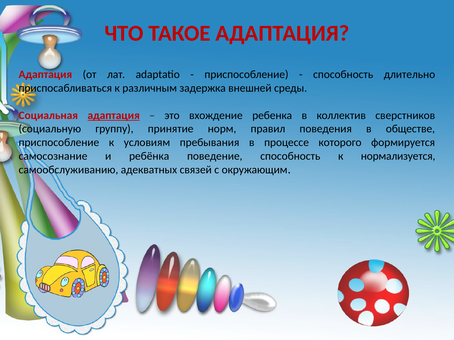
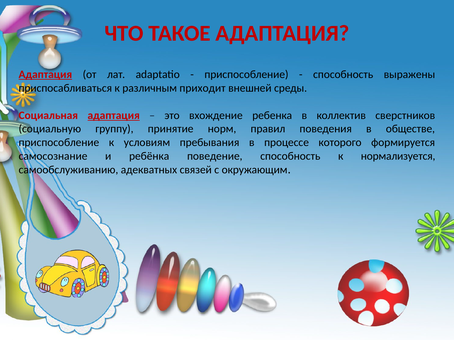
Адаптация at (45, 75) underline: none -> present
длительно: длительно -> выражены
задержка: задержка -> приходит
